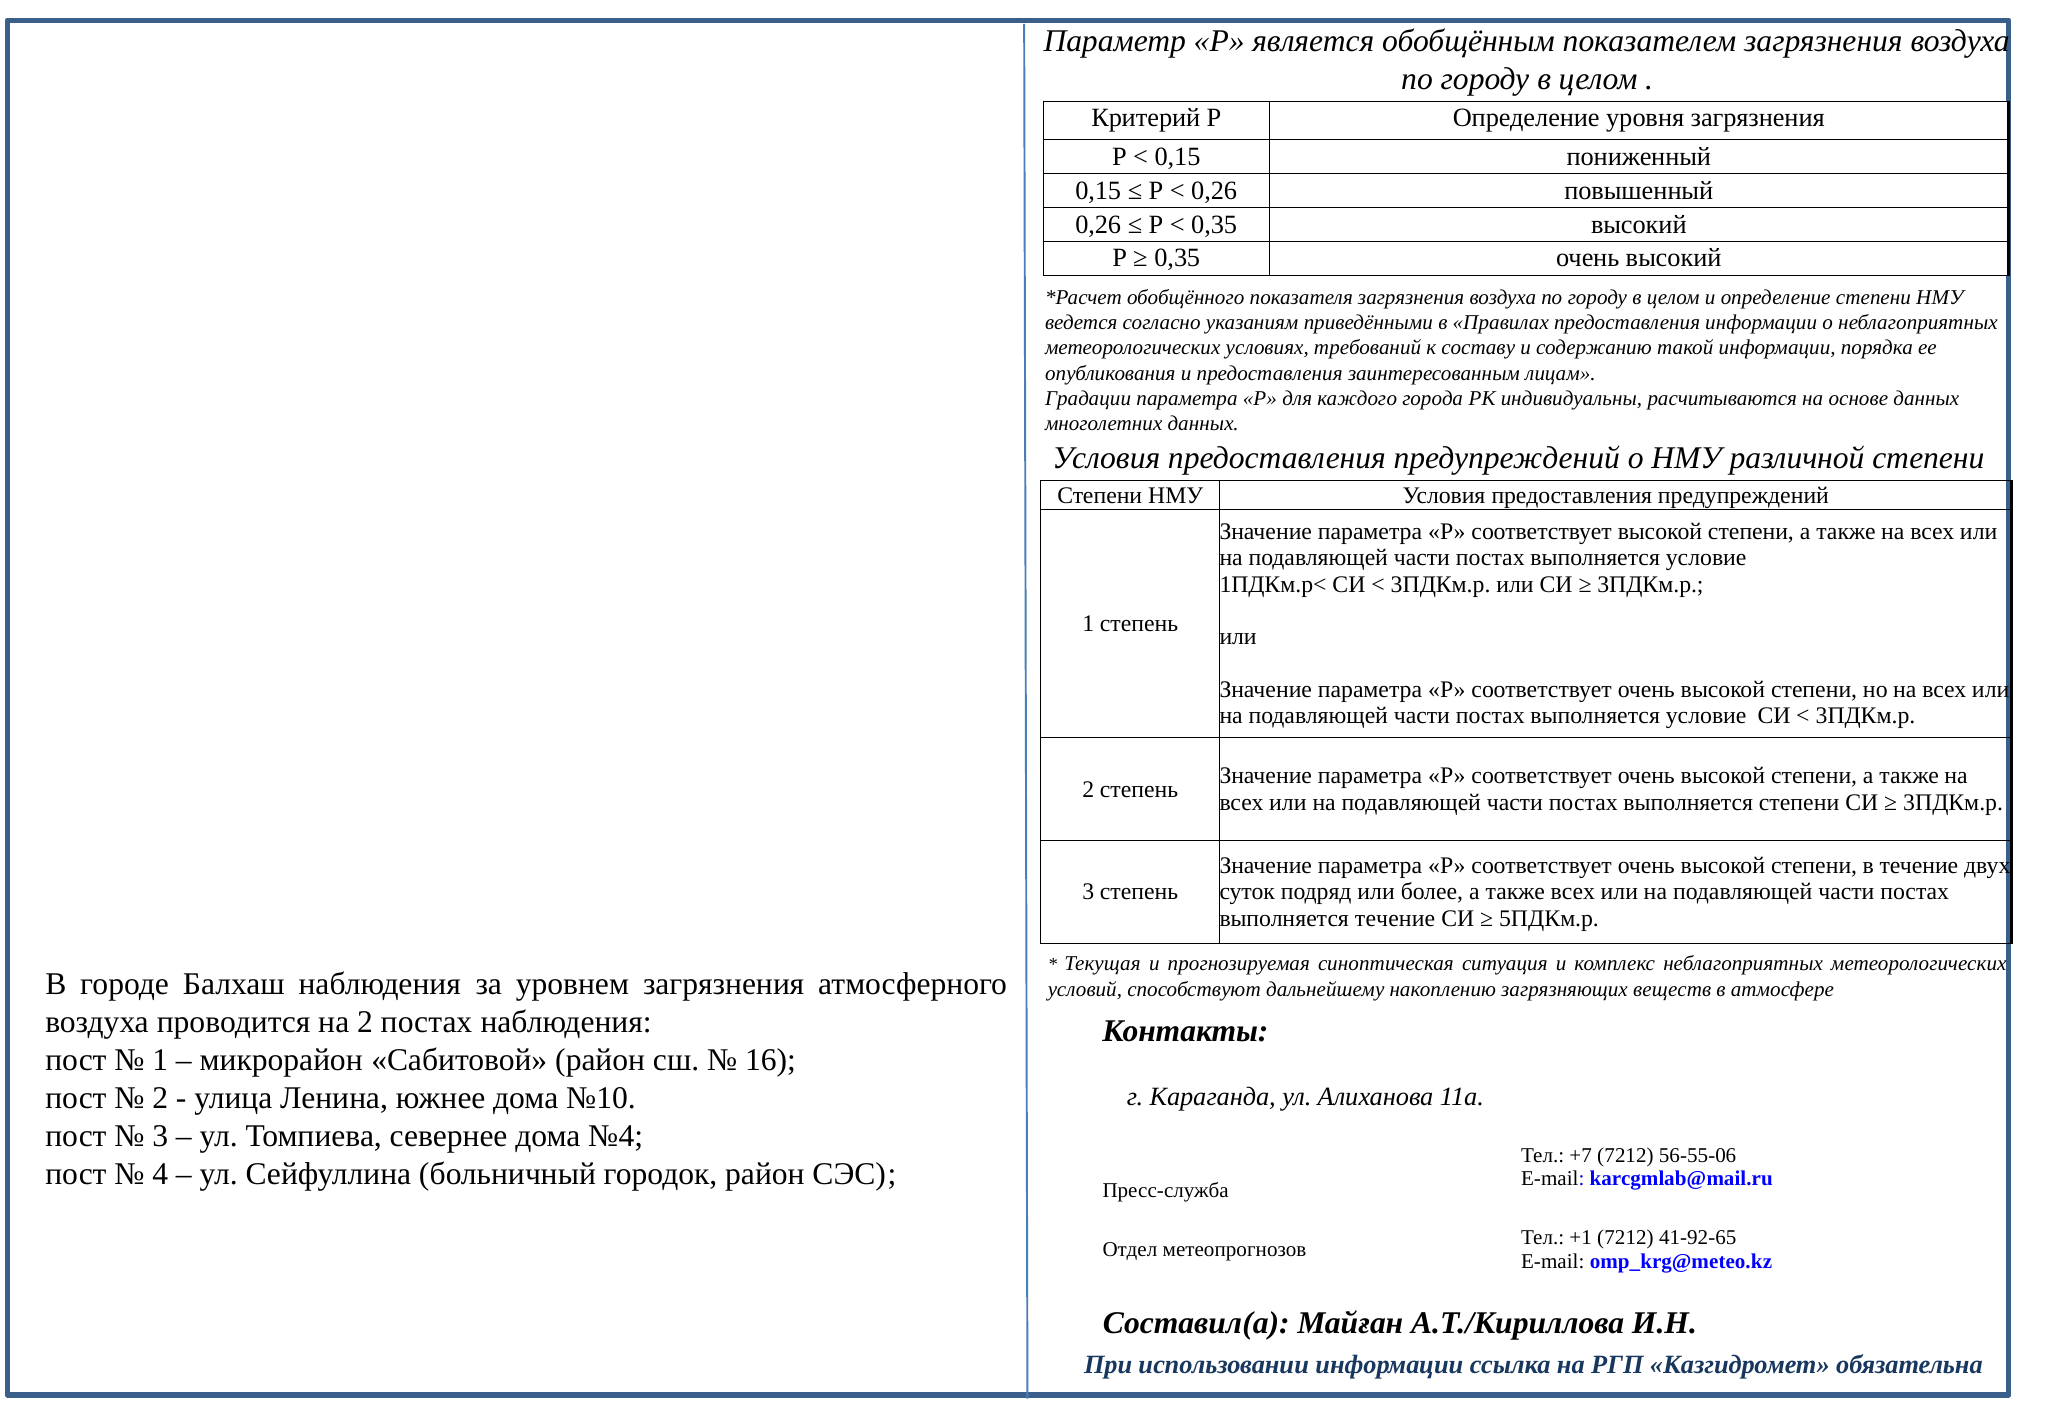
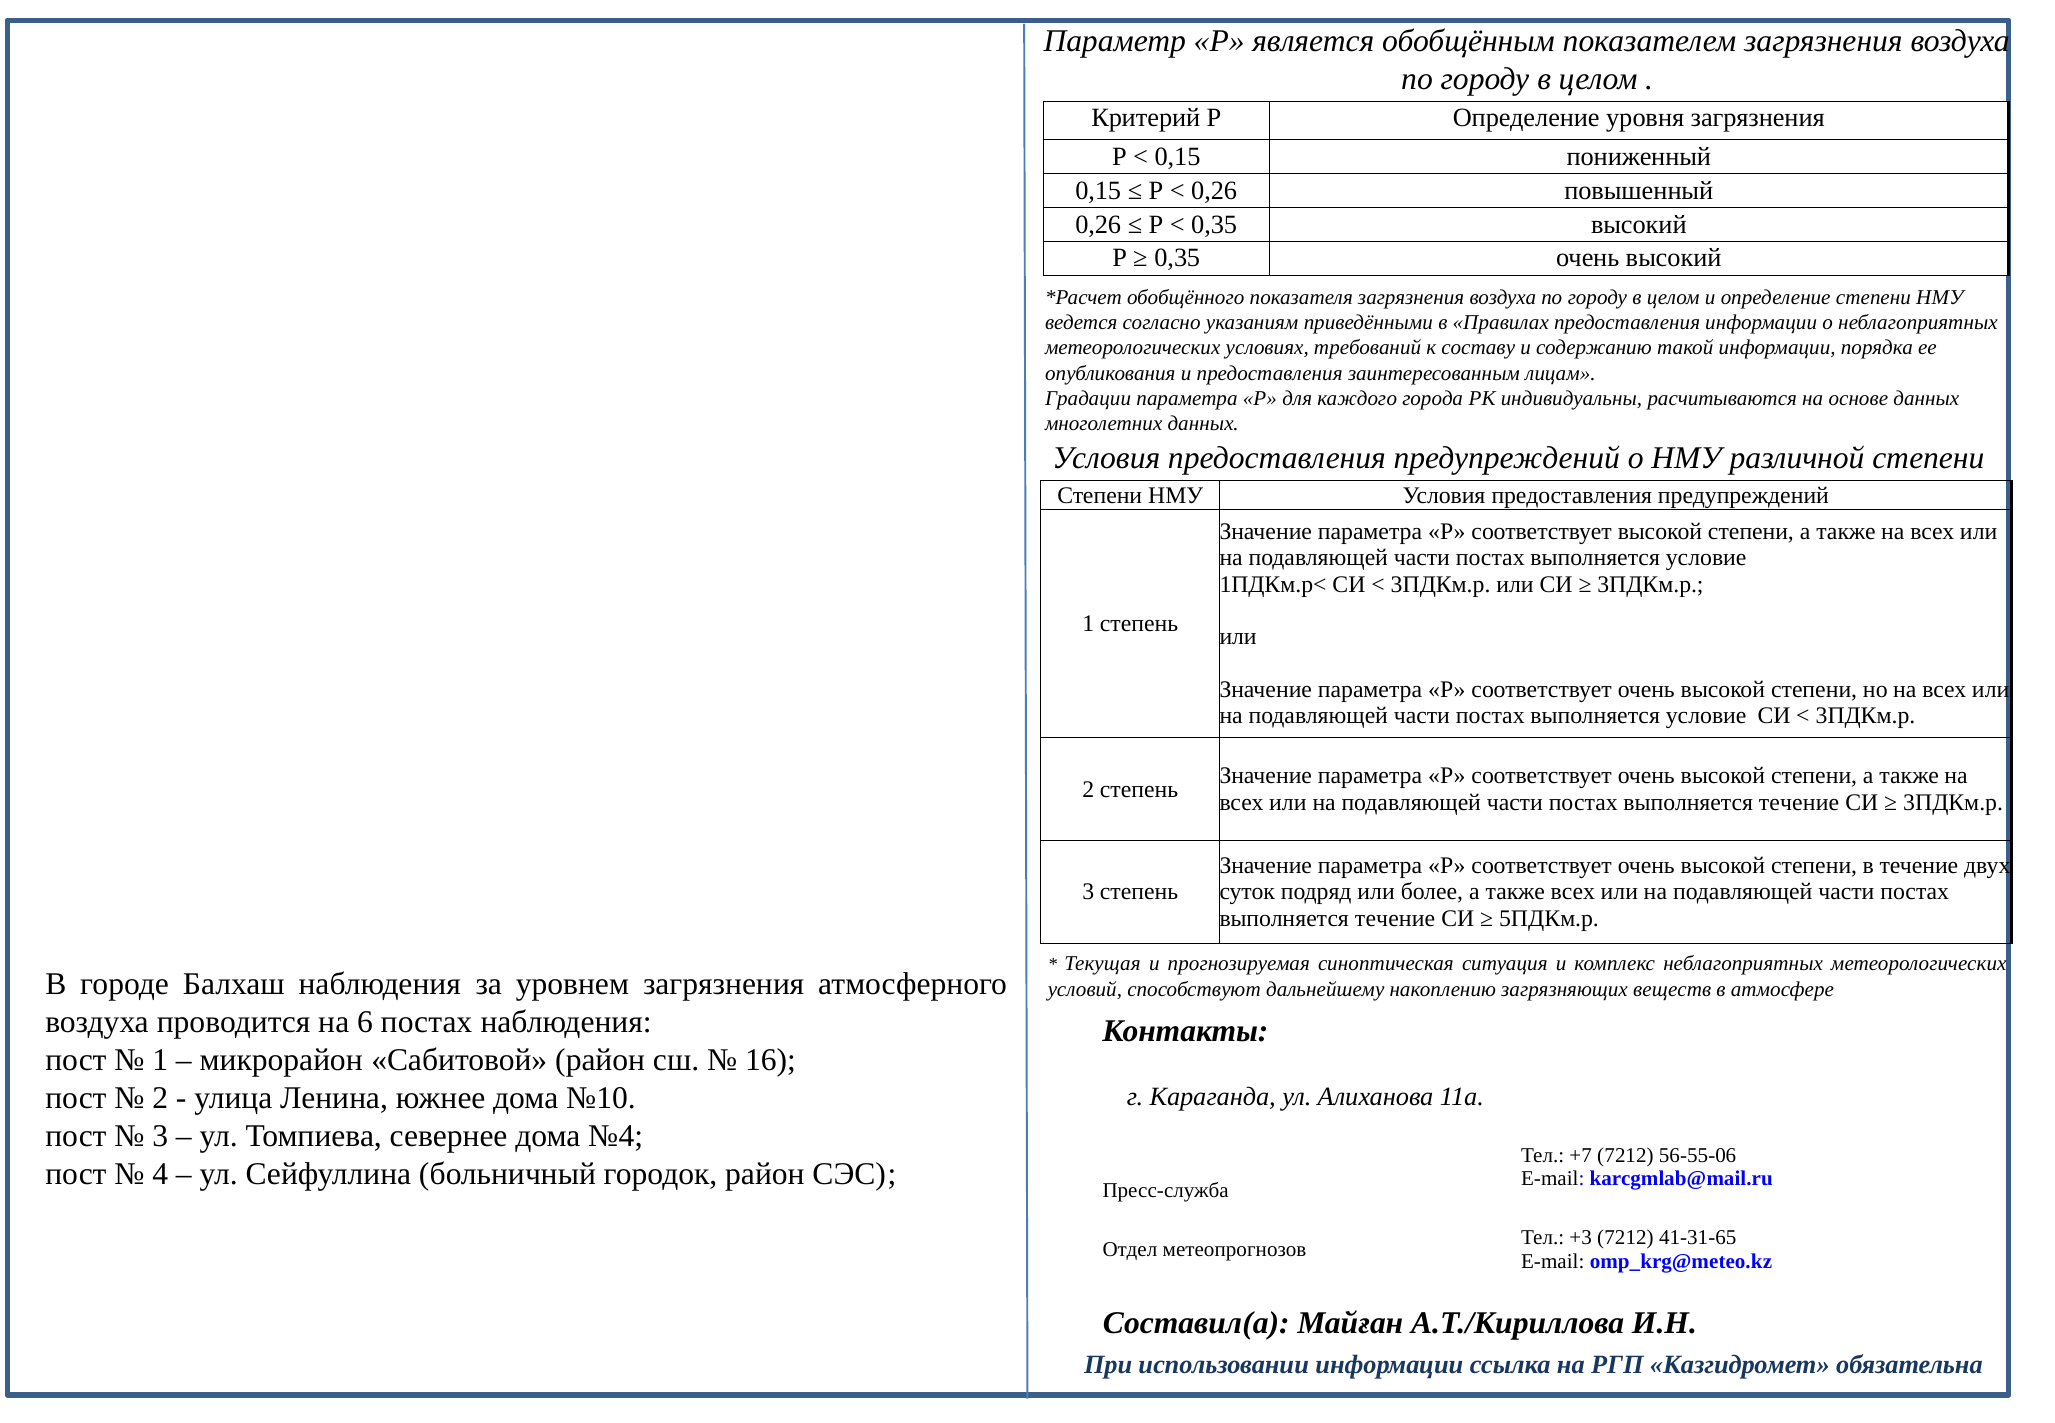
степени at (1799, 802): степени -> течение
на 2: 2 -> 6
+1: +1 -> +3
41-92-65: 41-92-65 -> 41-31-65
